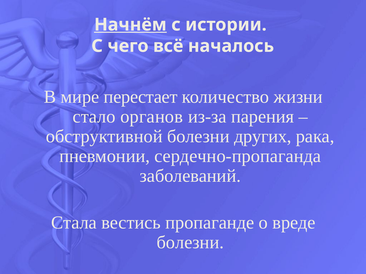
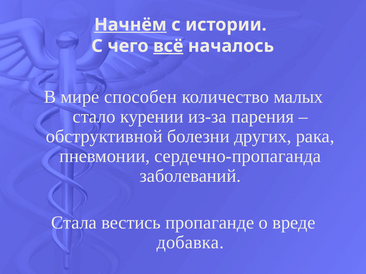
всё underline: none -> present
перестает: перестает -> способен
жизни: жизни -> малых
органов: органов -> курении
болезни at (190, 243): болезни -> добавка
